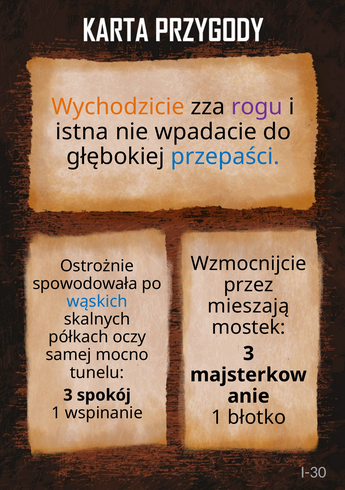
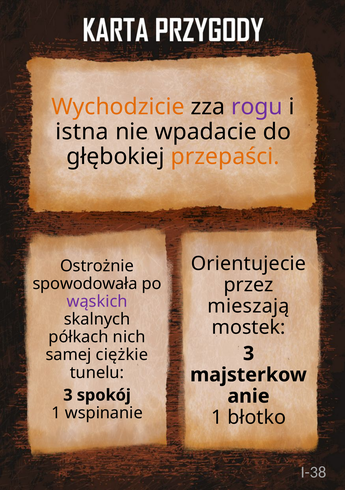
przepaści colour: blue -> orange
Wzmocnijcie: Wzmocnijcie -> Orientujecie
wąskich colour: blue -> purple
oczy: oczy -> nich
mocno: mocno -> ciężkie
I-30: I-30 -> I-38
